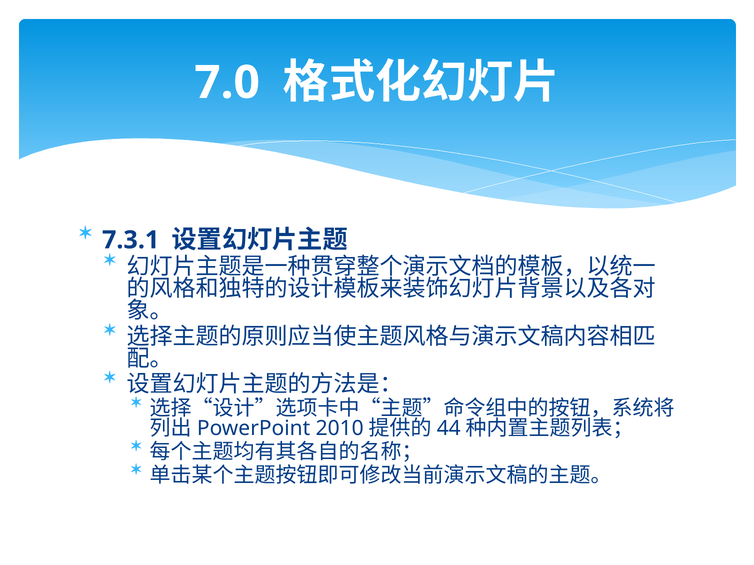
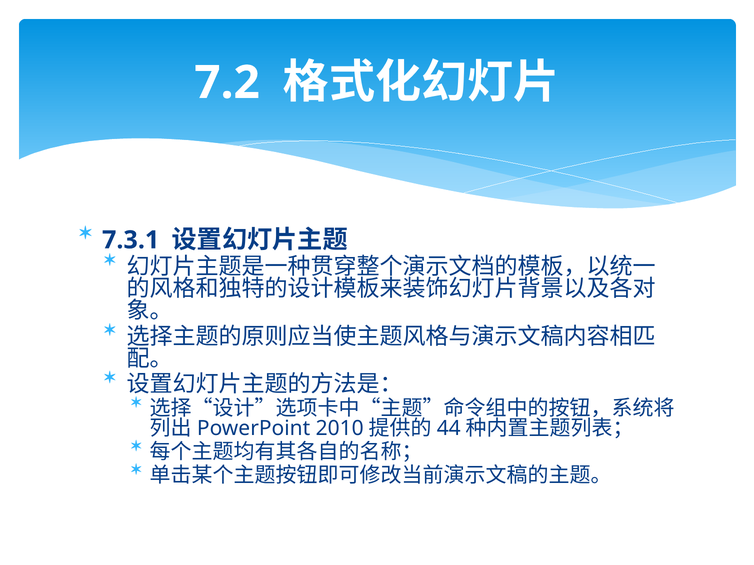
7.0: 7.0 -> 7.2
